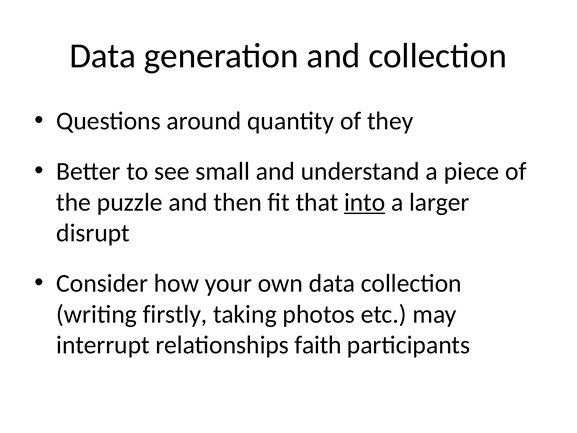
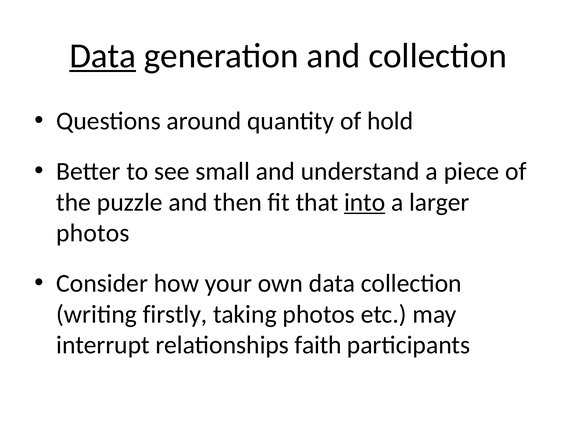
Data at (103, 56) underline: none -> present
they: they -> hold
disrupt at (93, 233): disrupt -> photos
